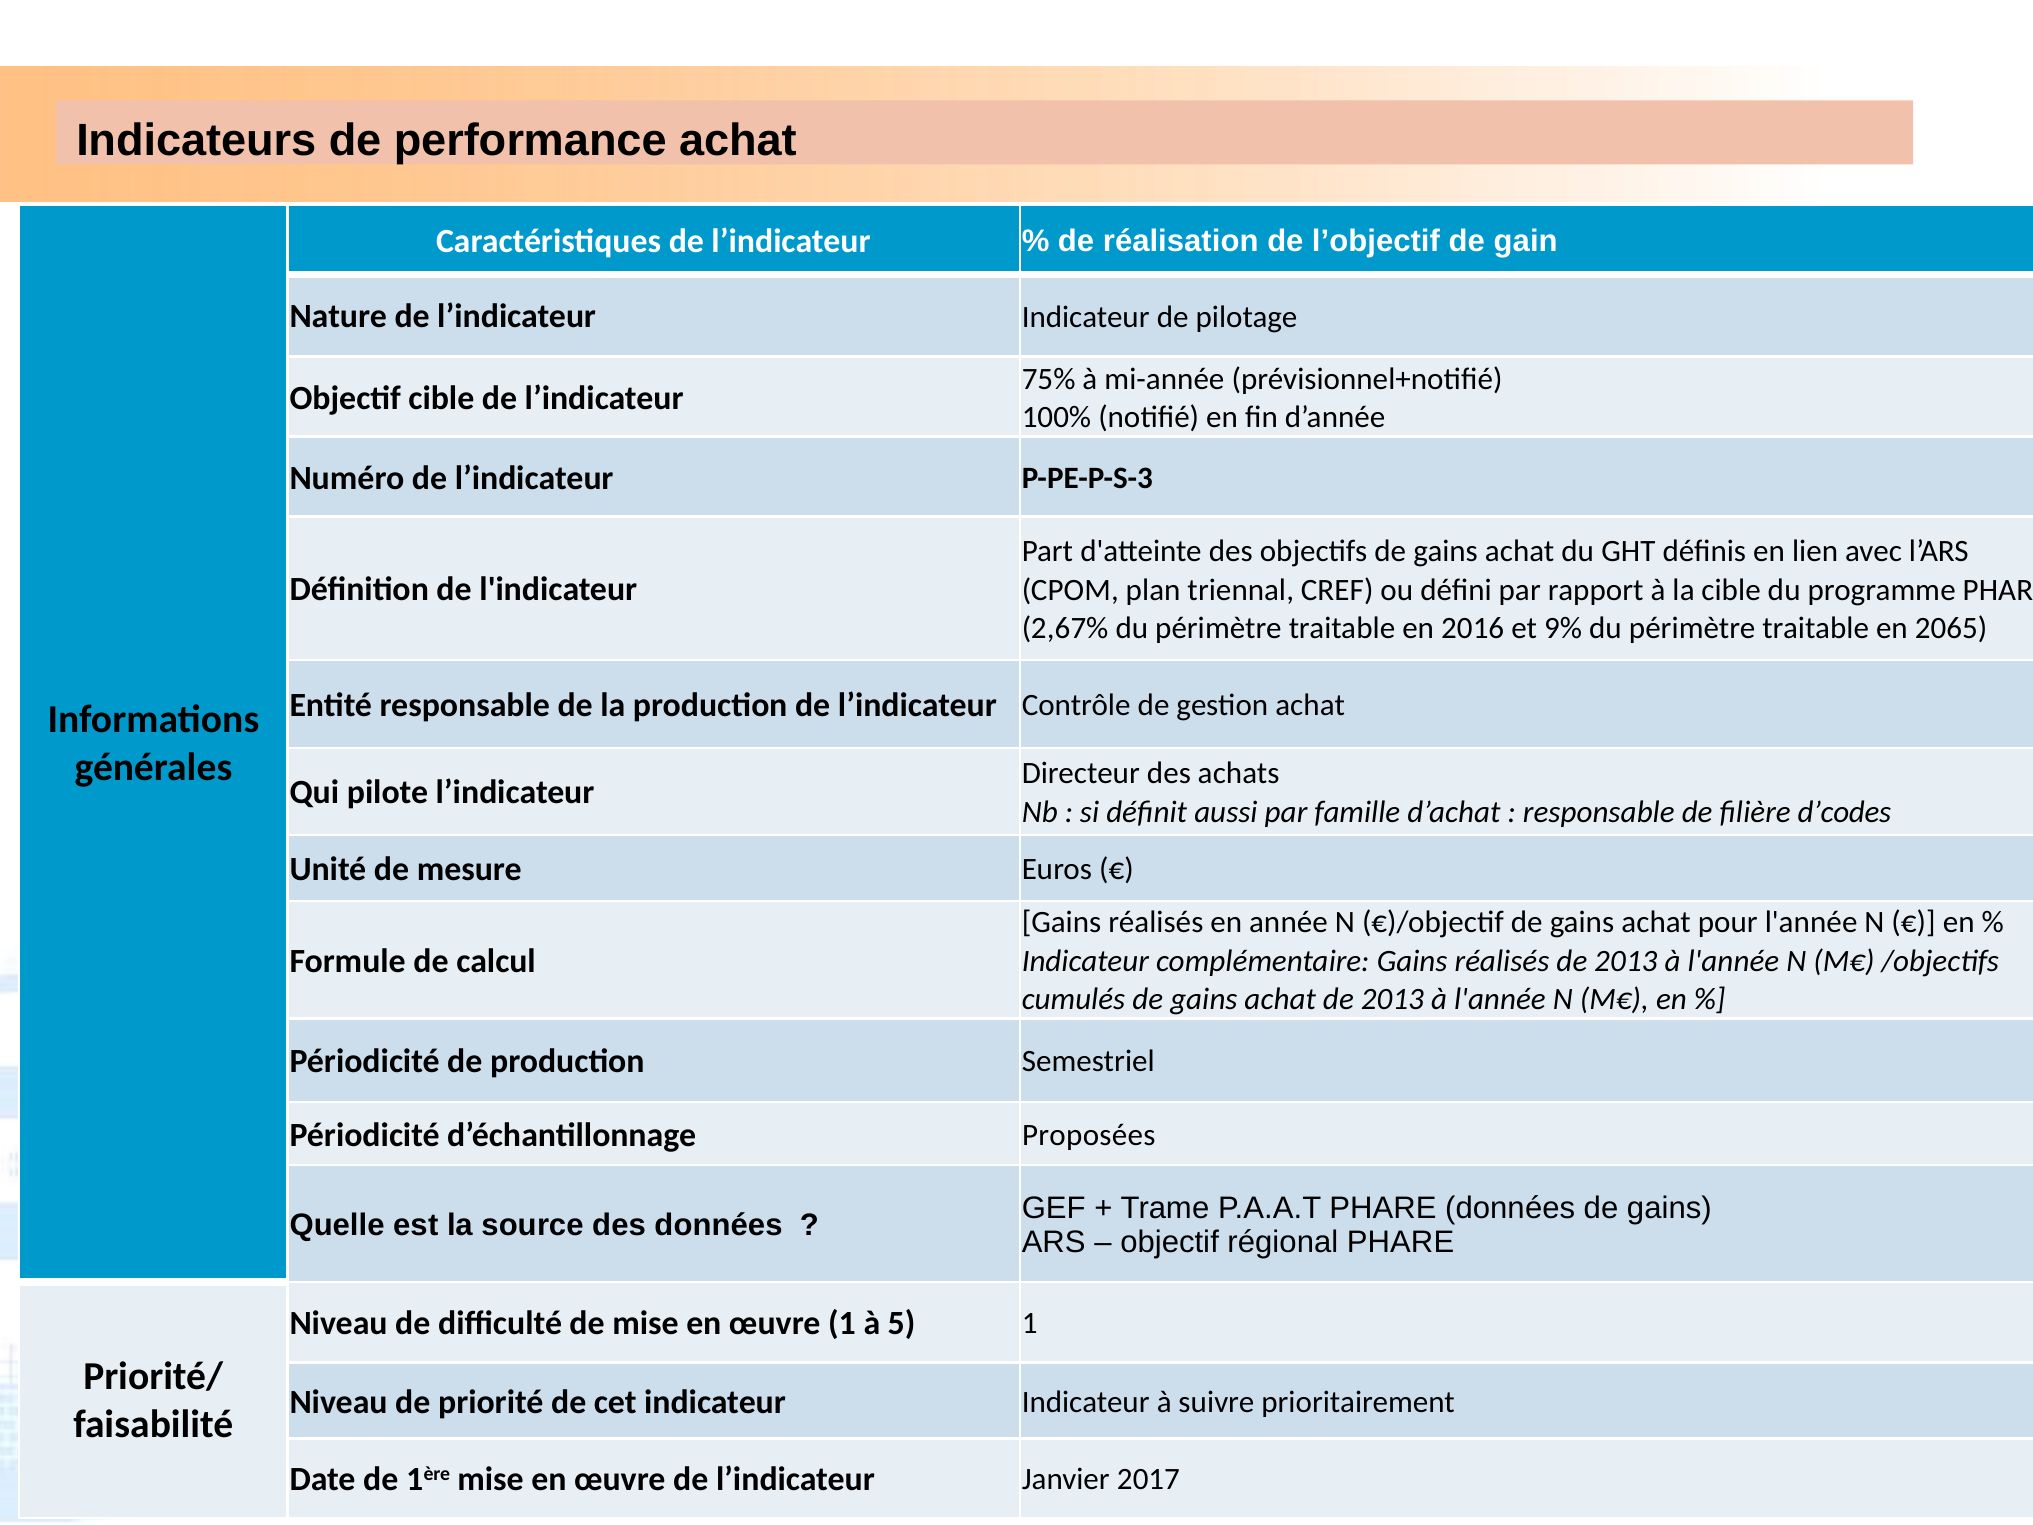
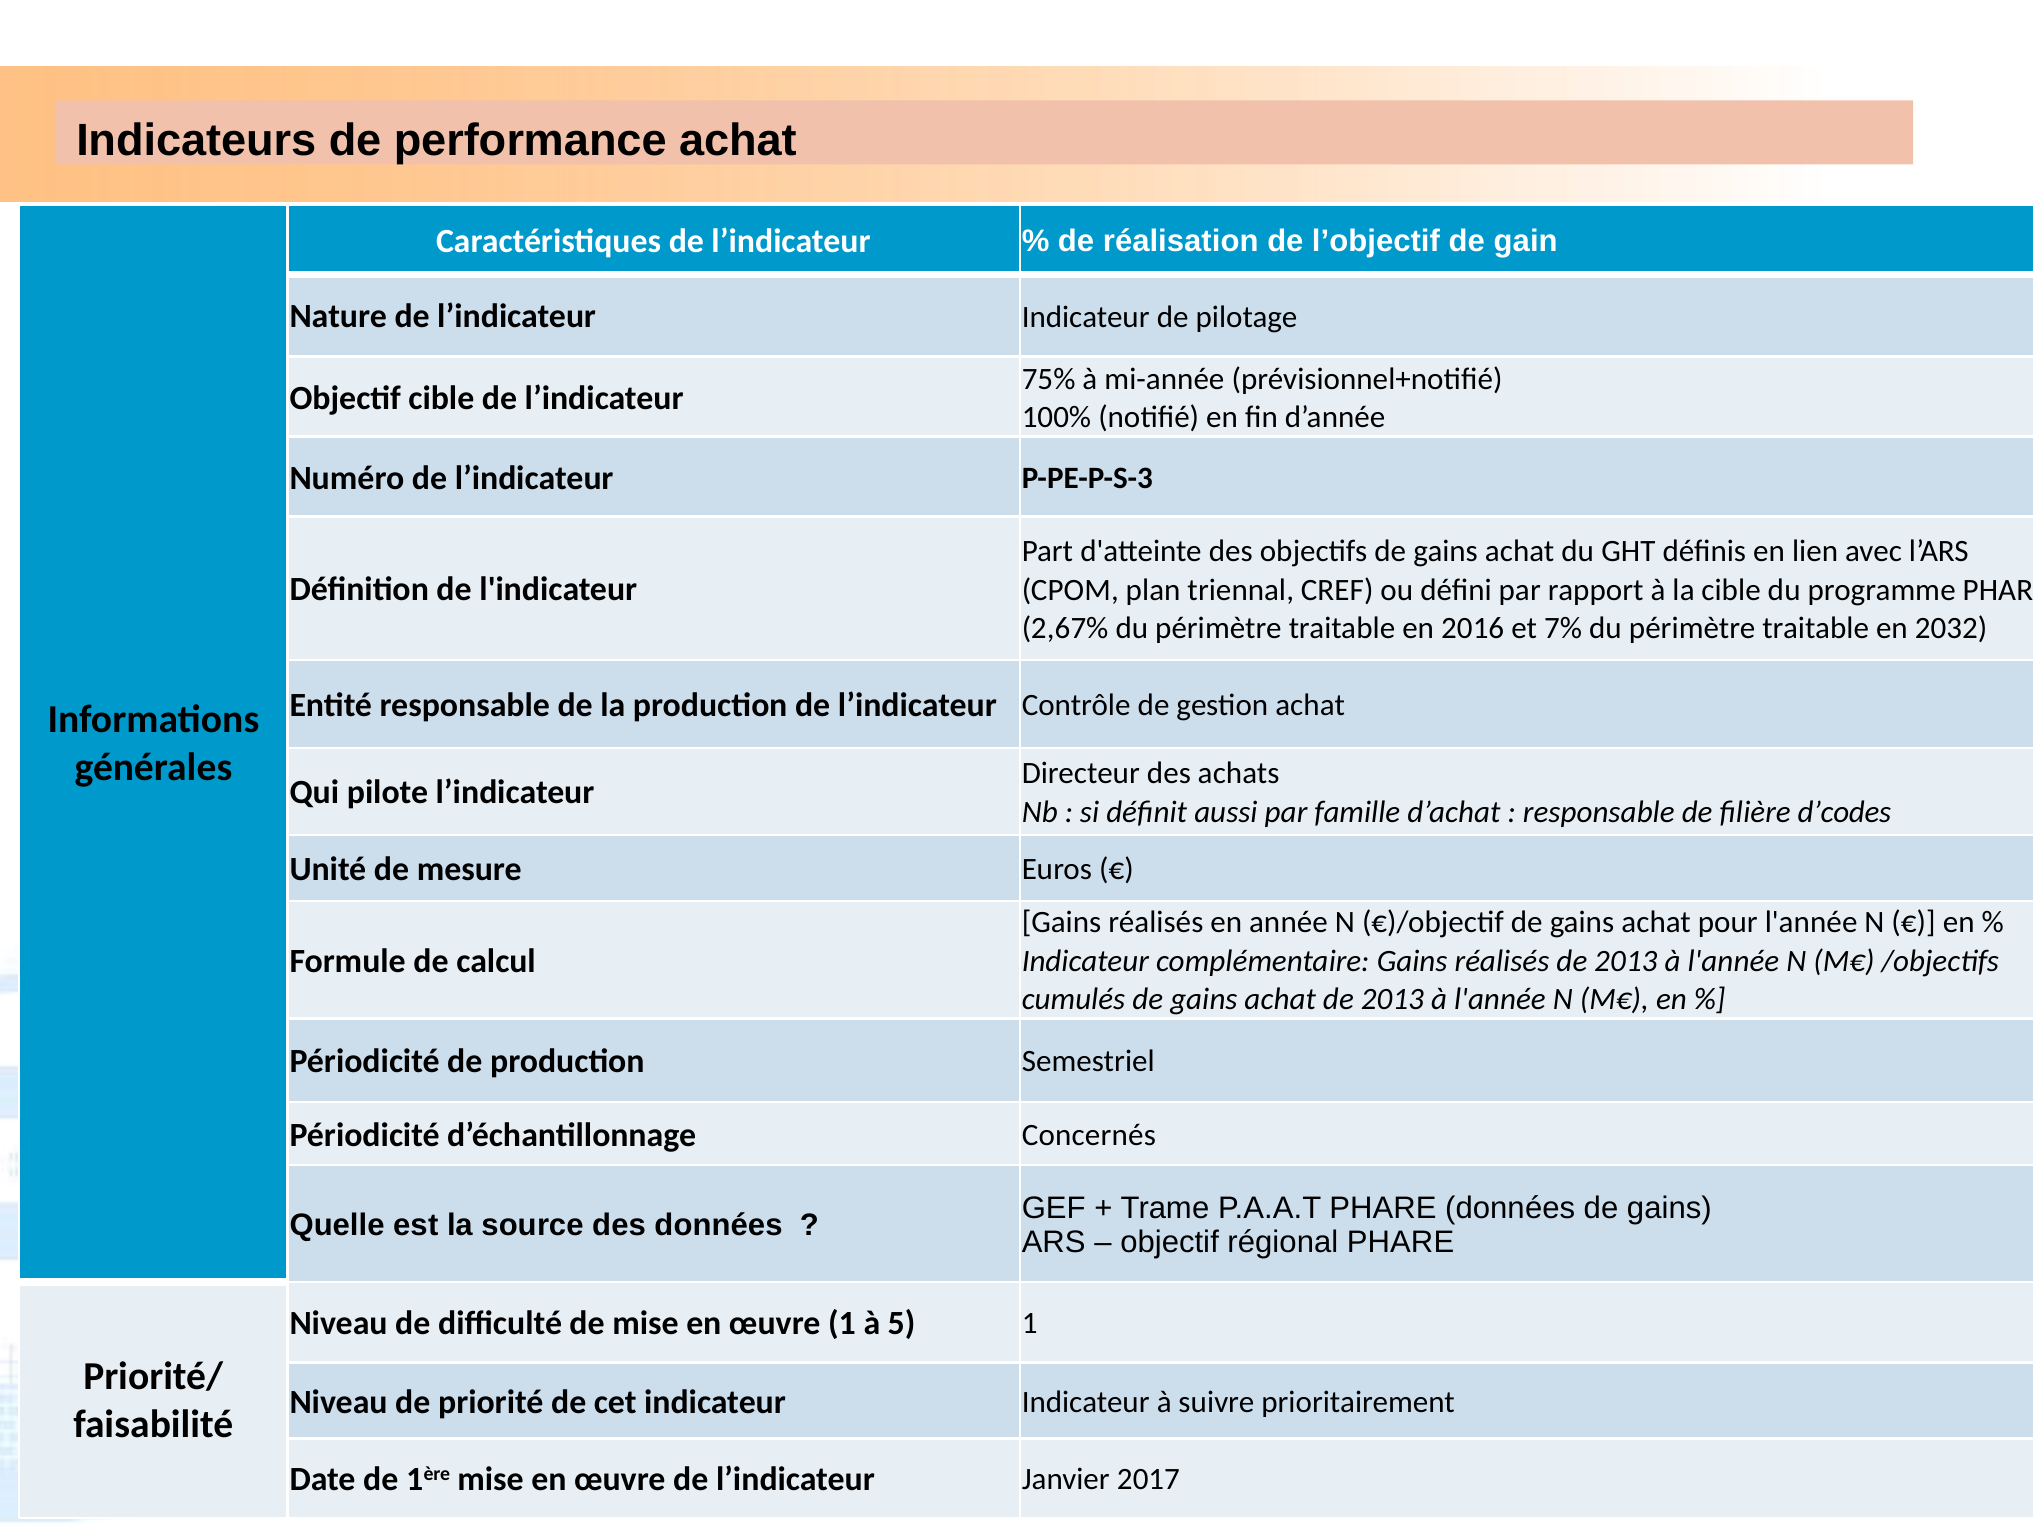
9%: 9% -> 7%
2065: 2065 -> 2032
Proposées: Proposées -> Concernés
